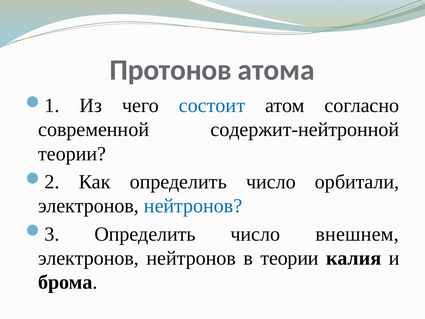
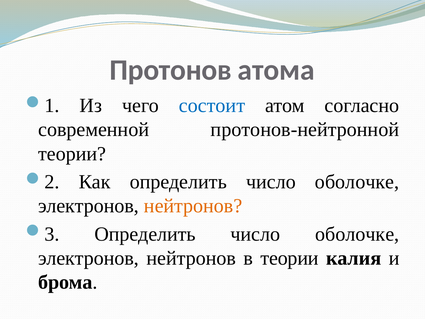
содержит-нейтронной: содержит-нейтронной -> протонов-нейтронной
Как определить число орбитали: орбитали -> оболочке
нейтронов at (193, 206) colour: blue -> orange
внешнем at (357, 234): внешнем -> оболочке
